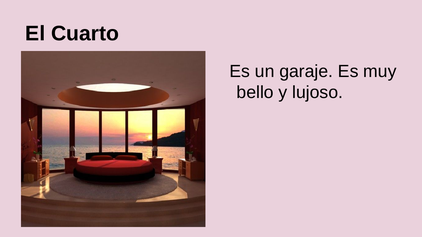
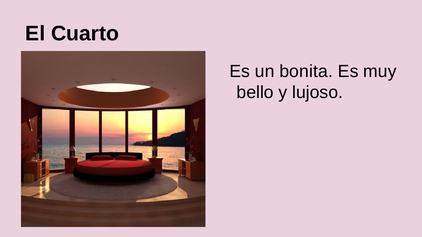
garaje: garaje -> bonita
